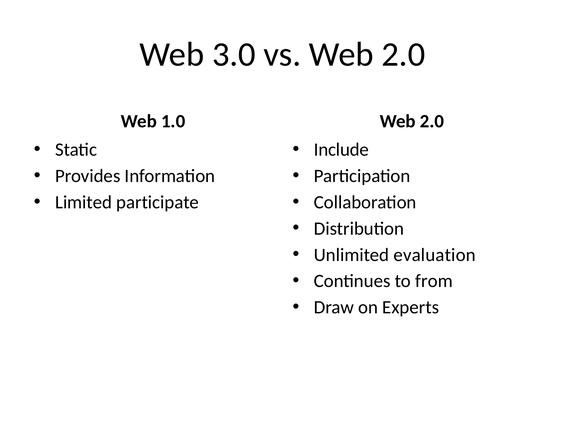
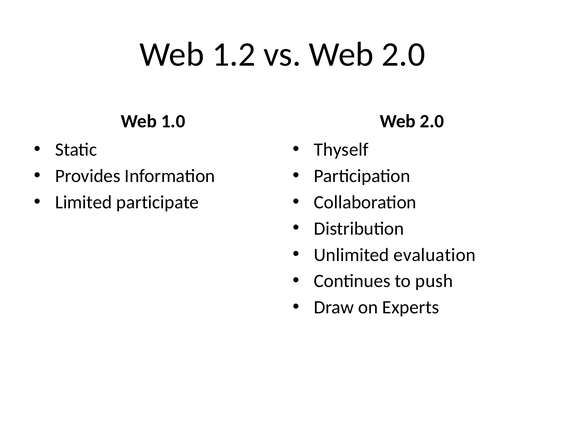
3.0: 3.0 -> 1.2
Include: Include -> Thyself
from: from -> push
